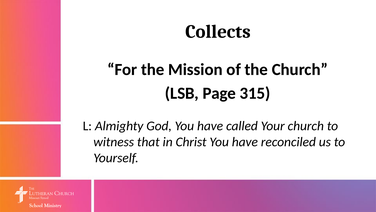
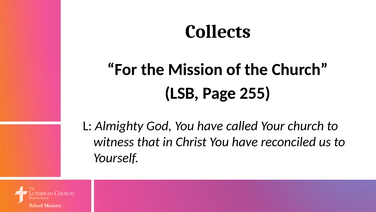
315: 315 -> 255
